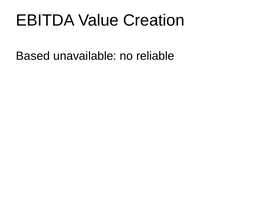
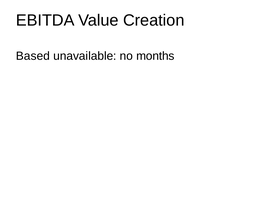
reliable: reliable -> months
